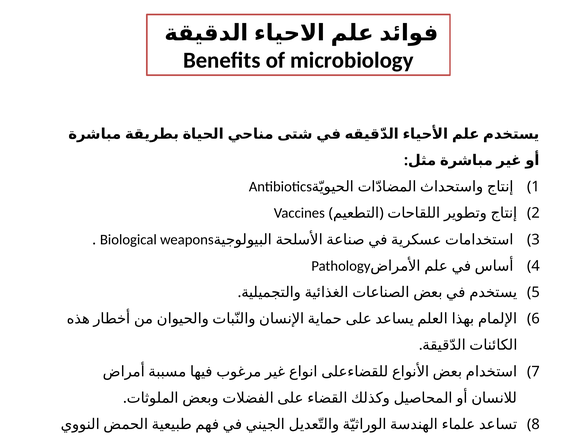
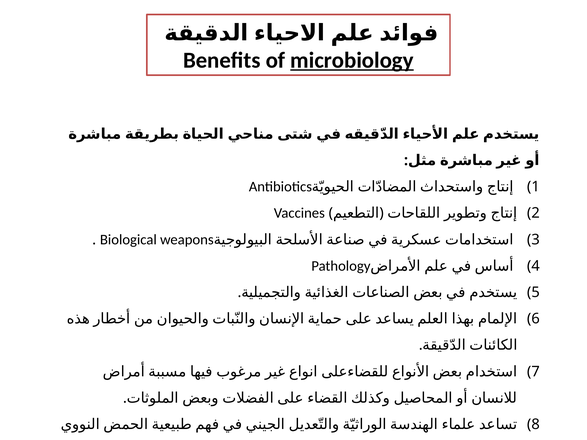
microbiology underline: none -> present
